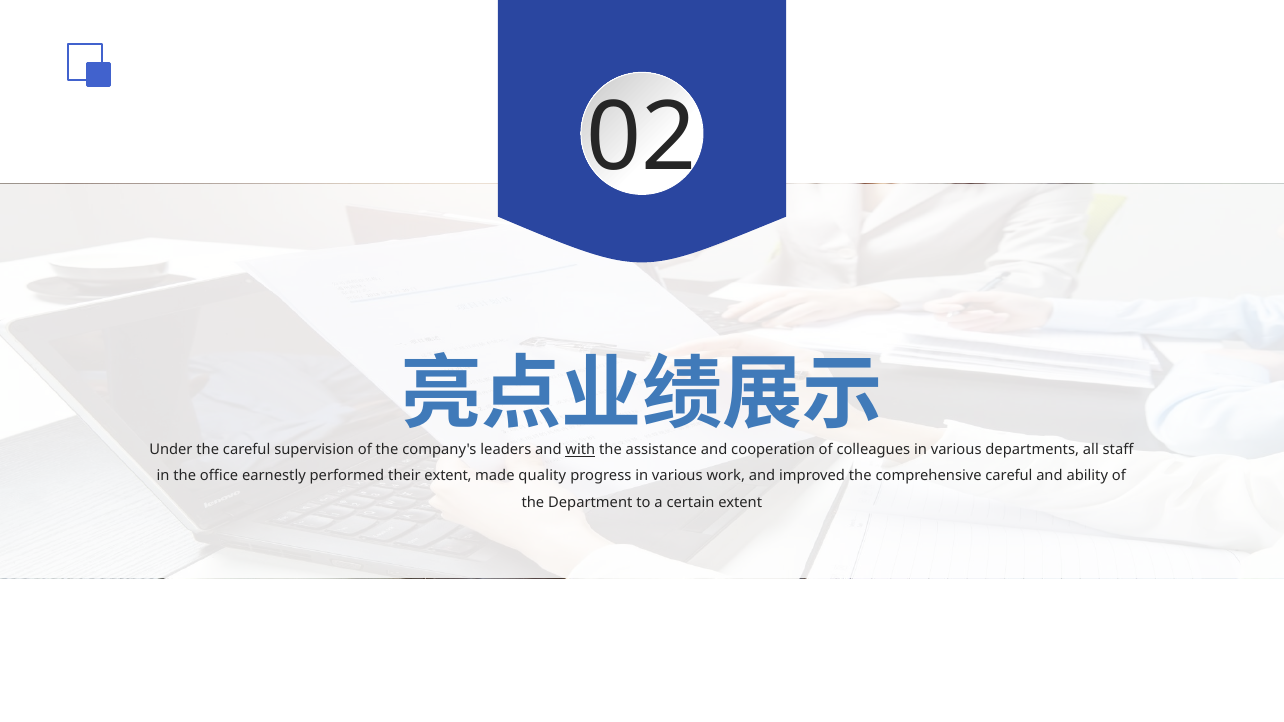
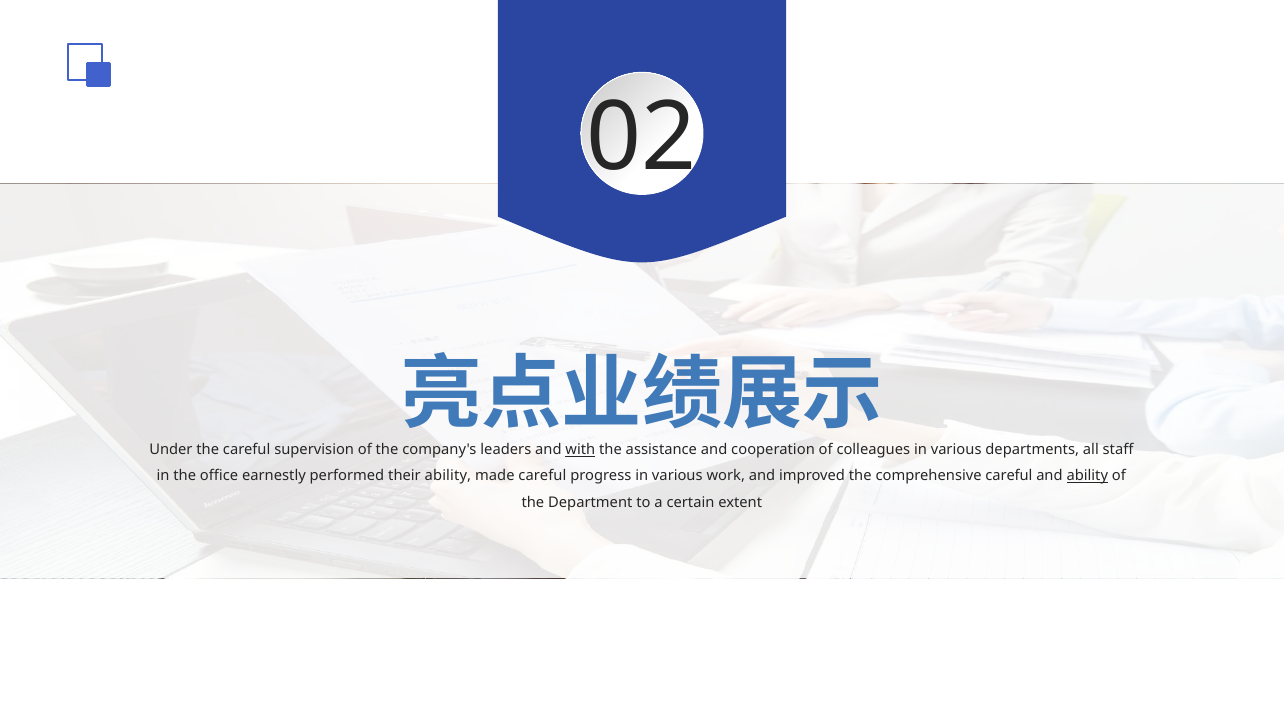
their extent: extent -> ability
made quality: quality -> careful
ability at (1087, 476) underline: none -> present
